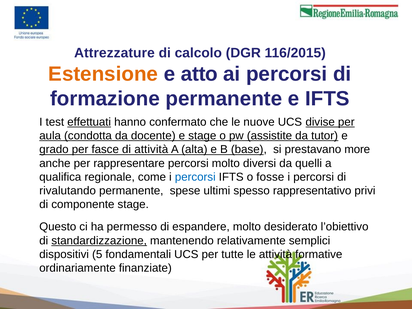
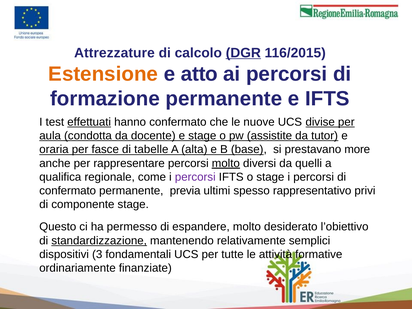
DGR underline: none -> present
grado: grado -> oraria
di attività: attività -> tabelle
molto at (226, 163) underline: none -> present
percorsi at (195, 177) colour: blue -> purple
o fosse: fosse -> stage
rivalutando at (68, 191): rivalutando -> confermato
spese: spese -> previa
5: 5 -> 3
